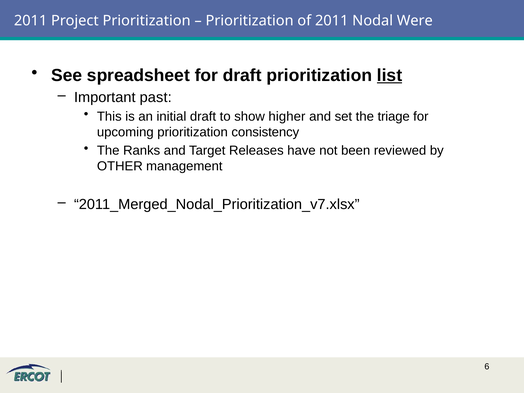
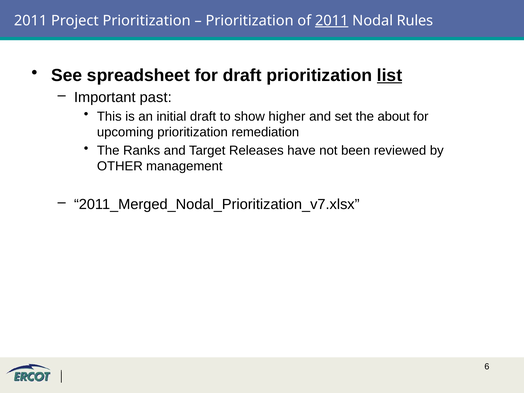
2011 at (332, 21) underline: none -> present
Were: Were -> Rules
triage: triage -> about
consistency: consistency -> remediation
